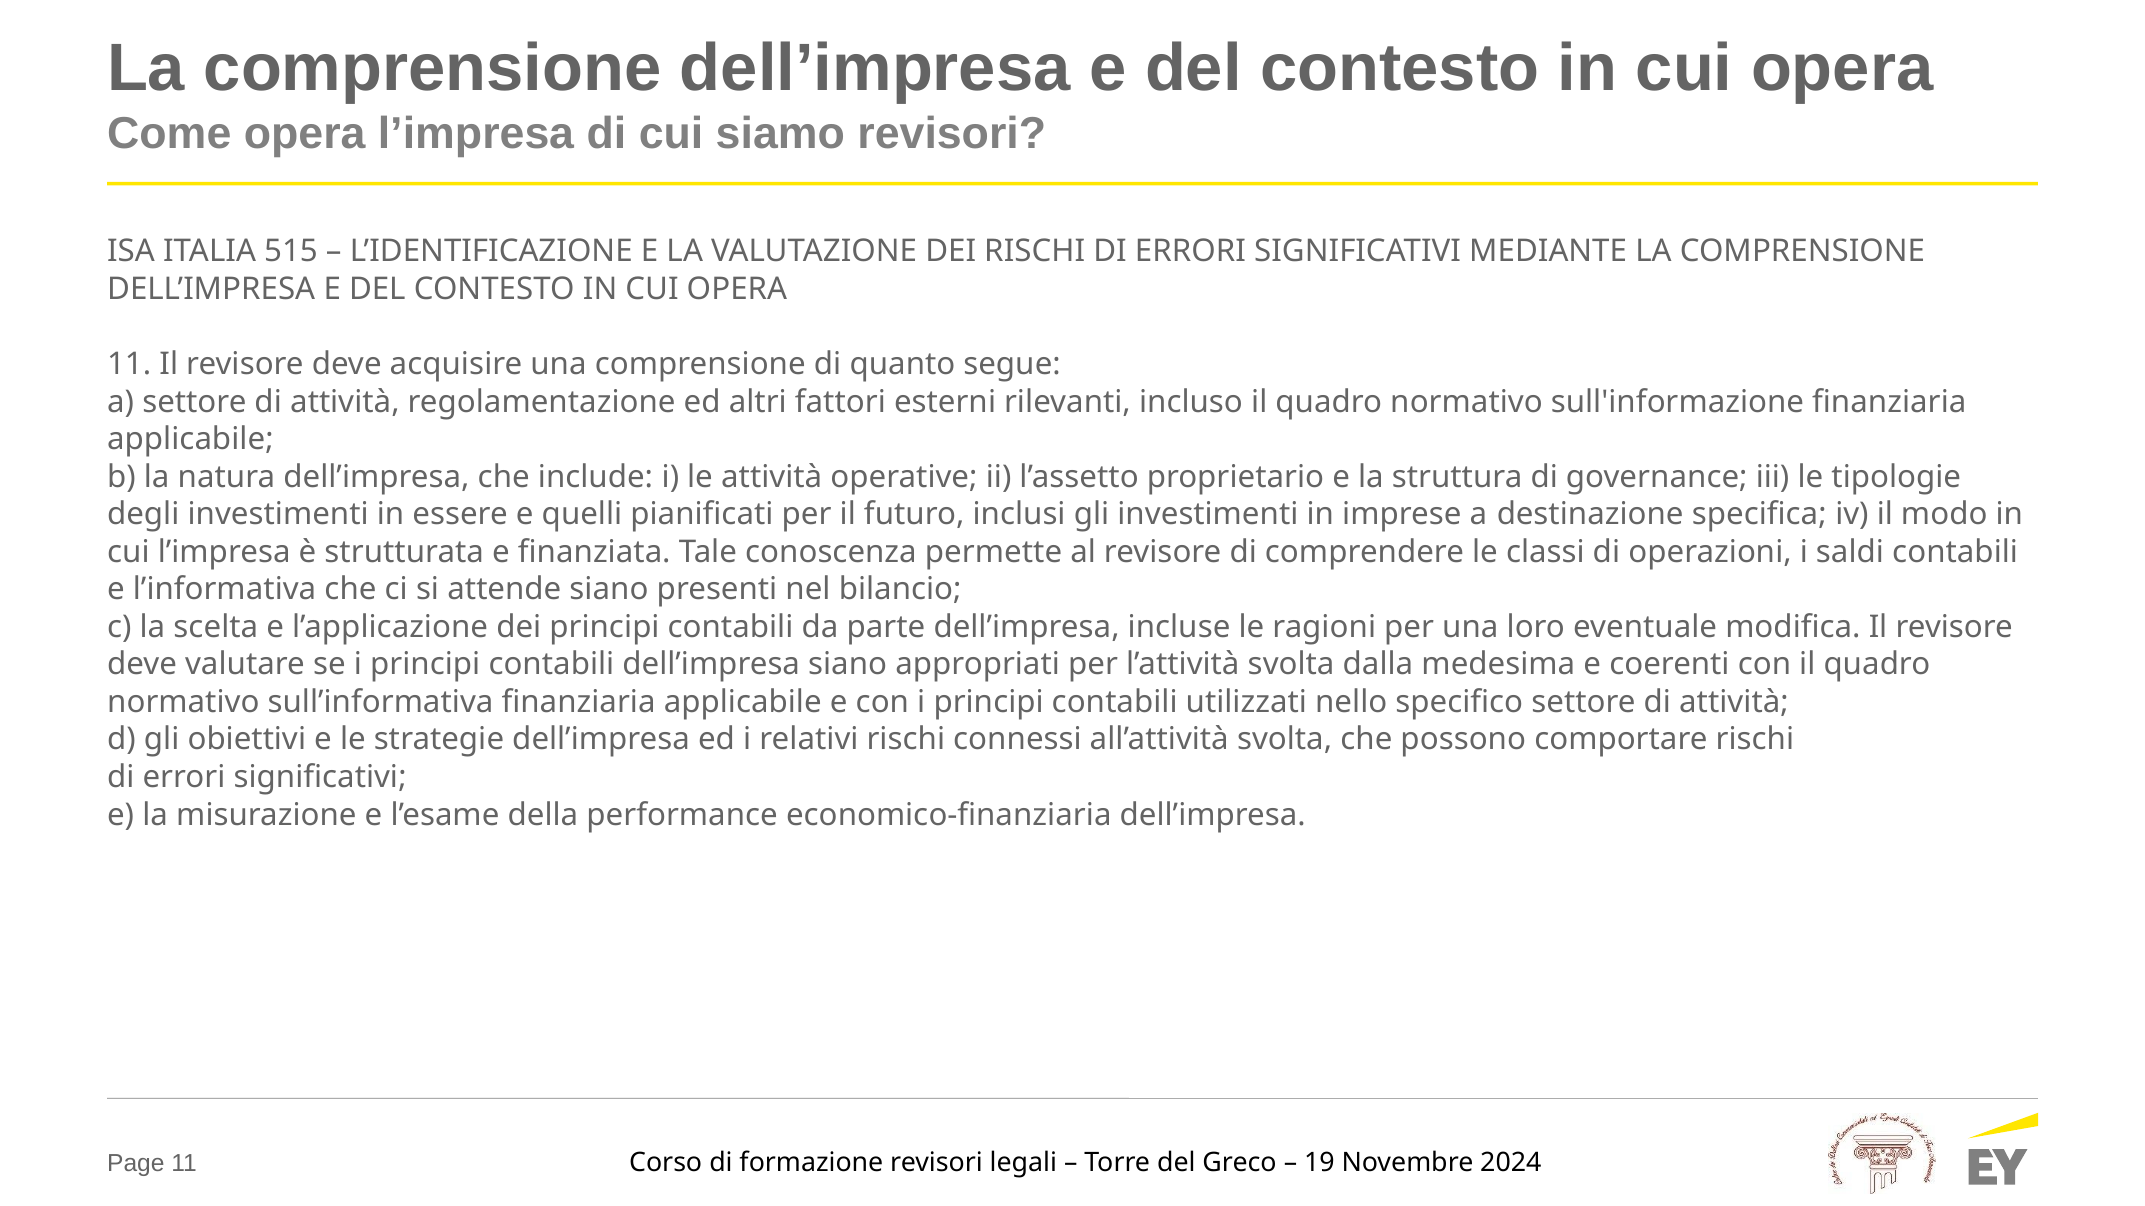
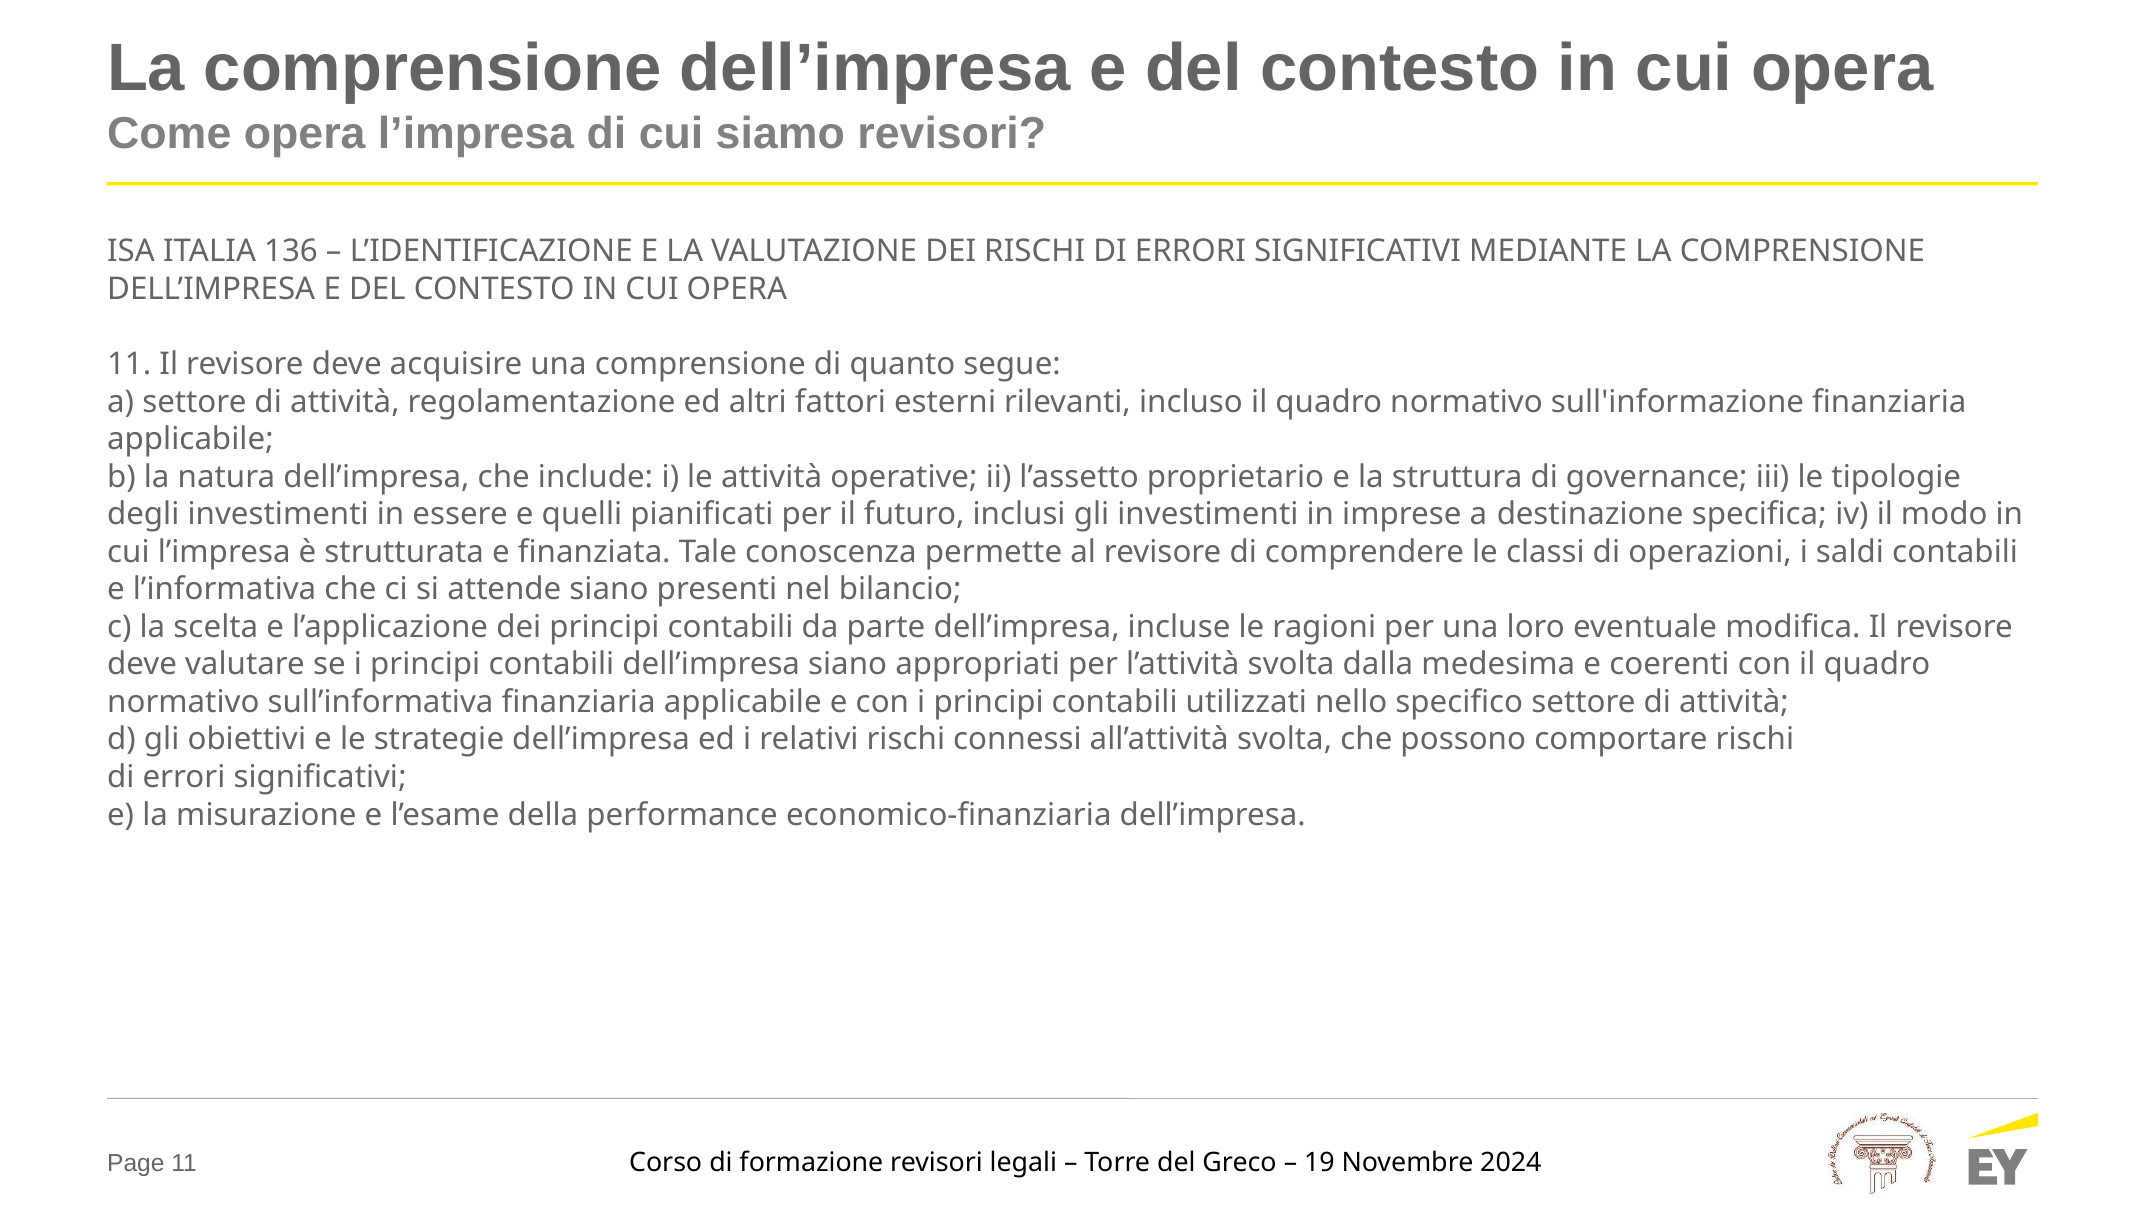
515: 515 -> 136
